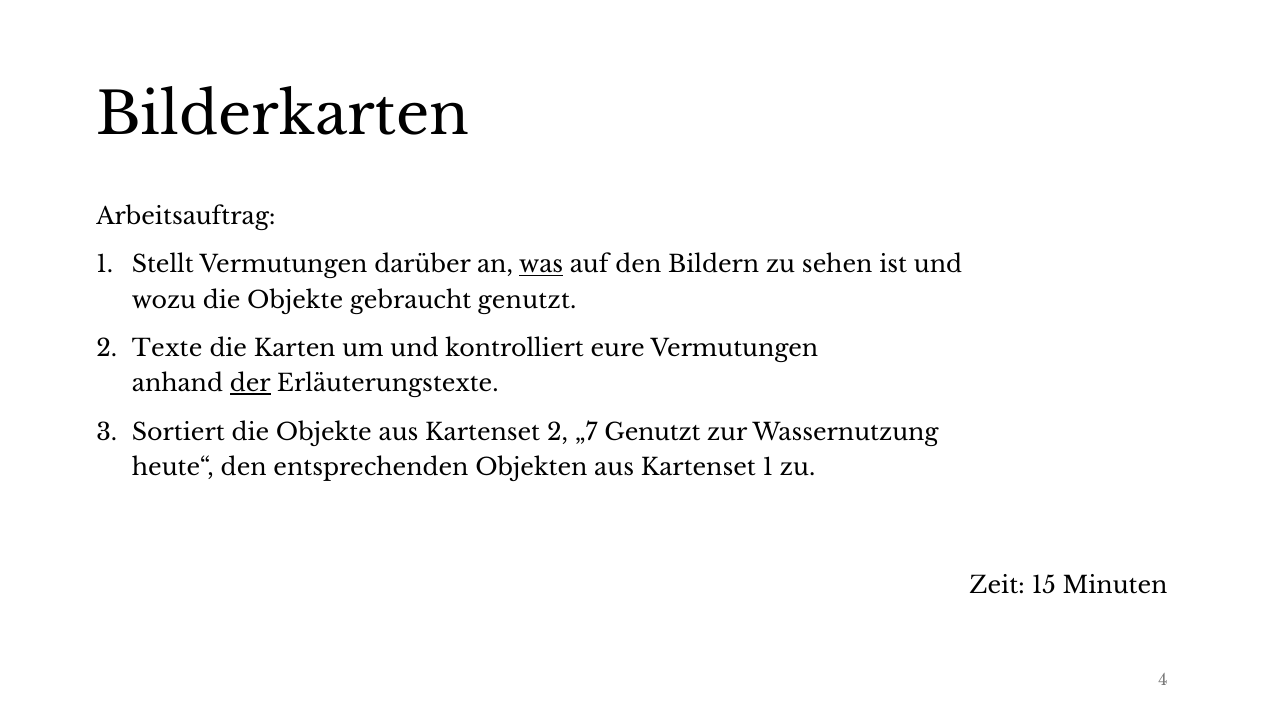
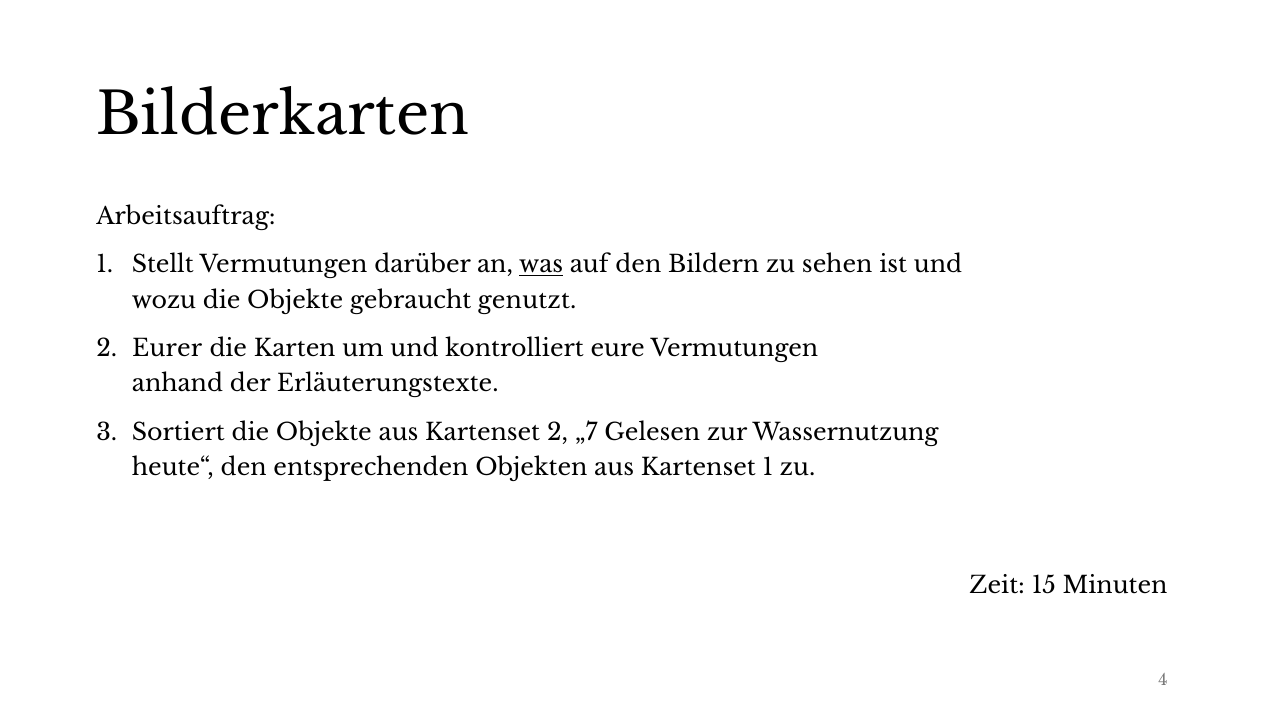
Texte: Texte -> Eurer
der underline: present -> none
„7 Genutzt: Genutzt -> Gelesen
